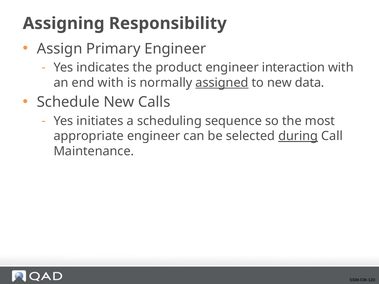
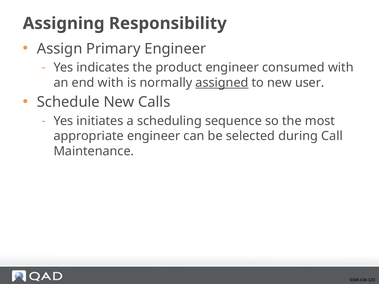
interaction: interaction -> consumed
data: data -> user
during underline: present -> none
